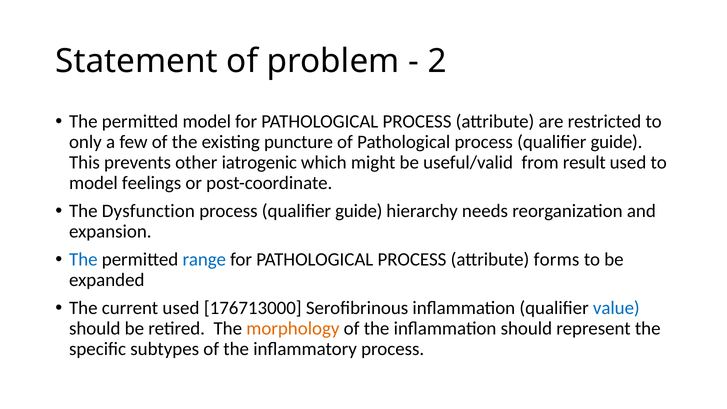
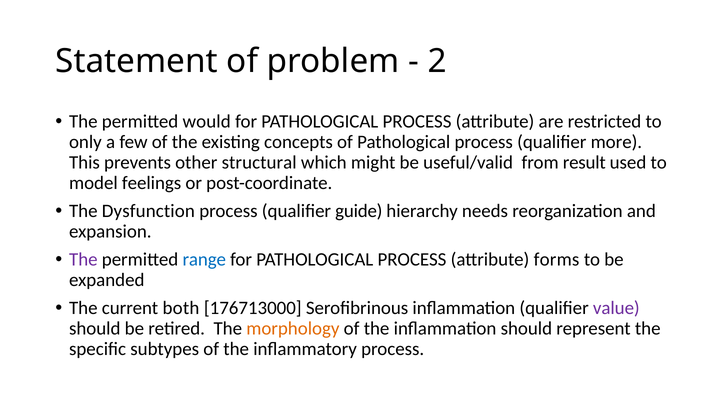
permitted model: model -> would
puncture: puncture -> concepts
Pathological process qualifier guide: guide -> more
iatrogenic: iatrogenic -> structural
The at (83, 259) colour: blue -> purple
current used: used -> both
value colour: blue -> purple
